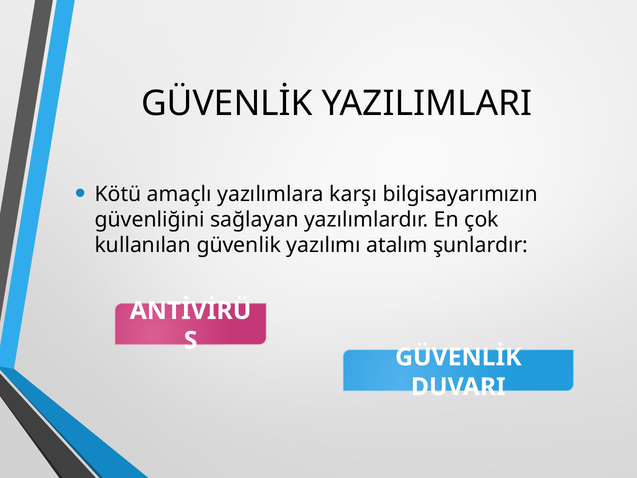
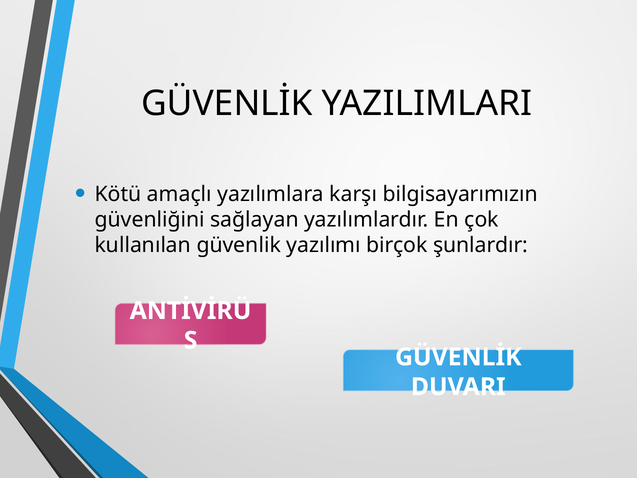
atalım: atalım -> birçok
